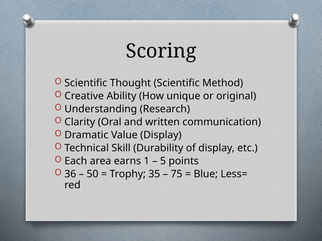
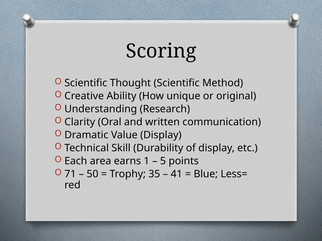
36: 36 -> 71
75: 75 -> 41
